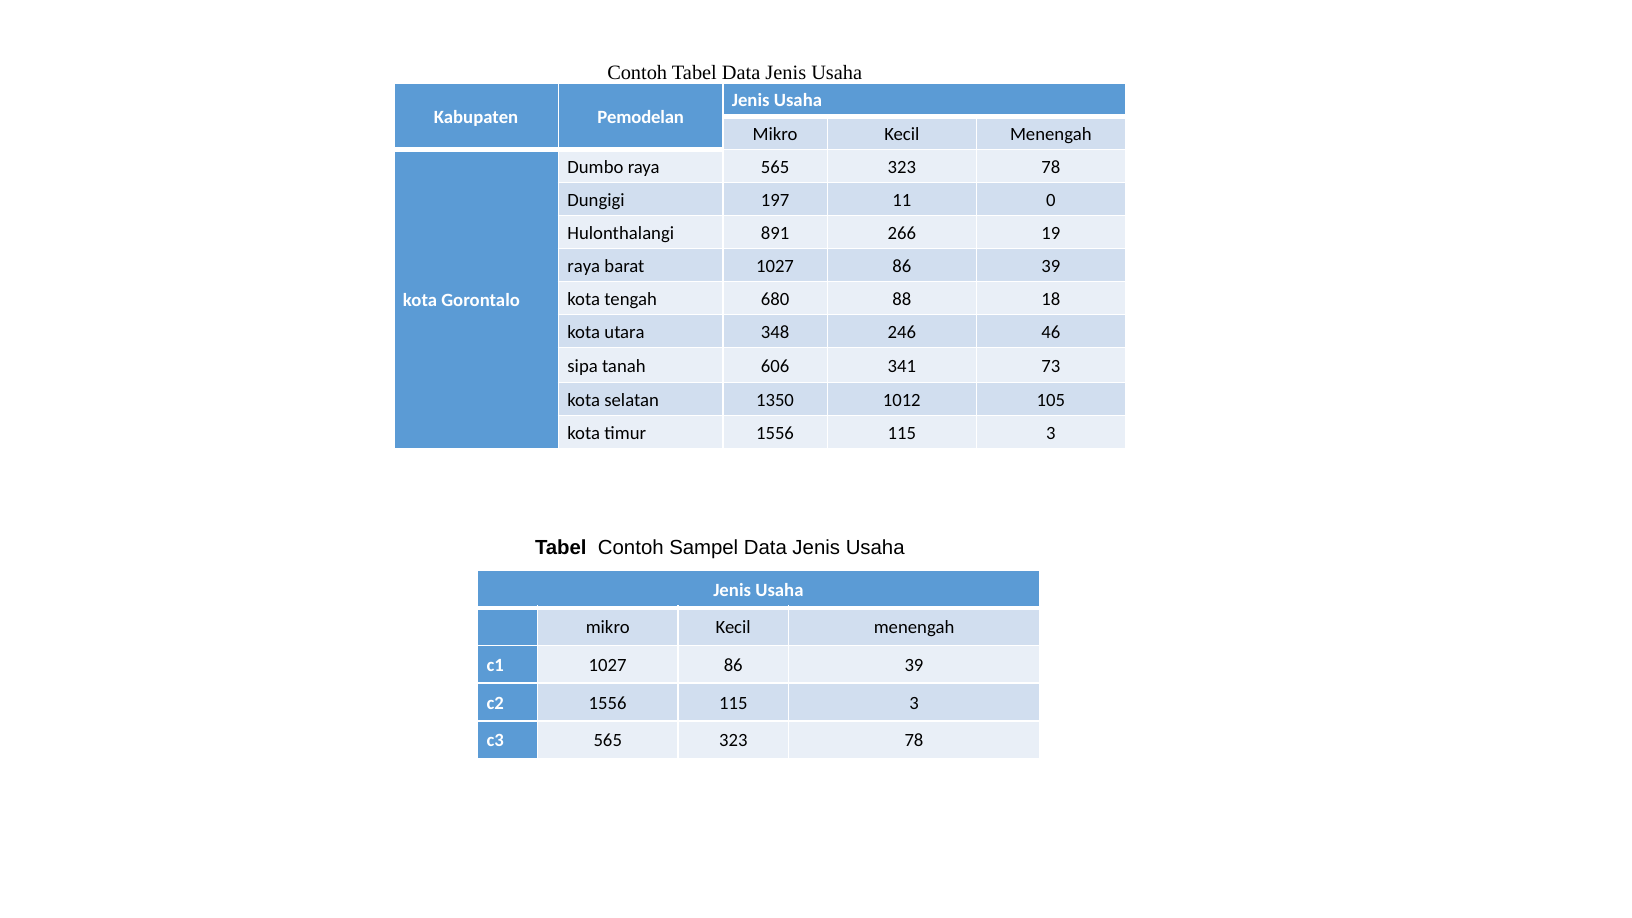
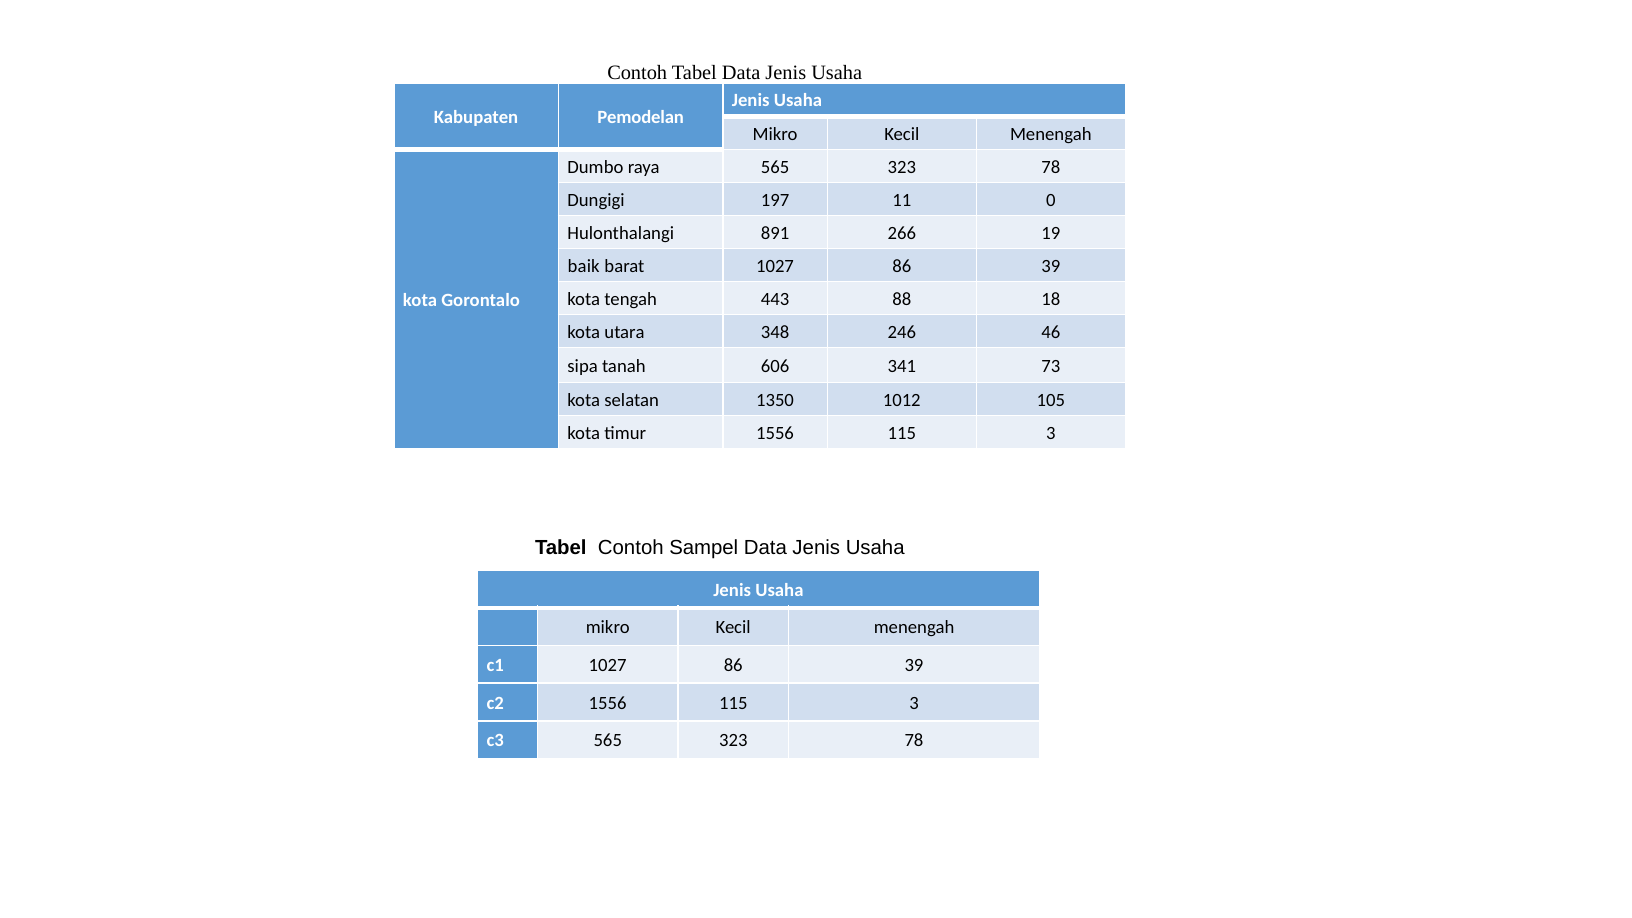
raya at (584, 266): raya -> baik
680: 680 -> 443
